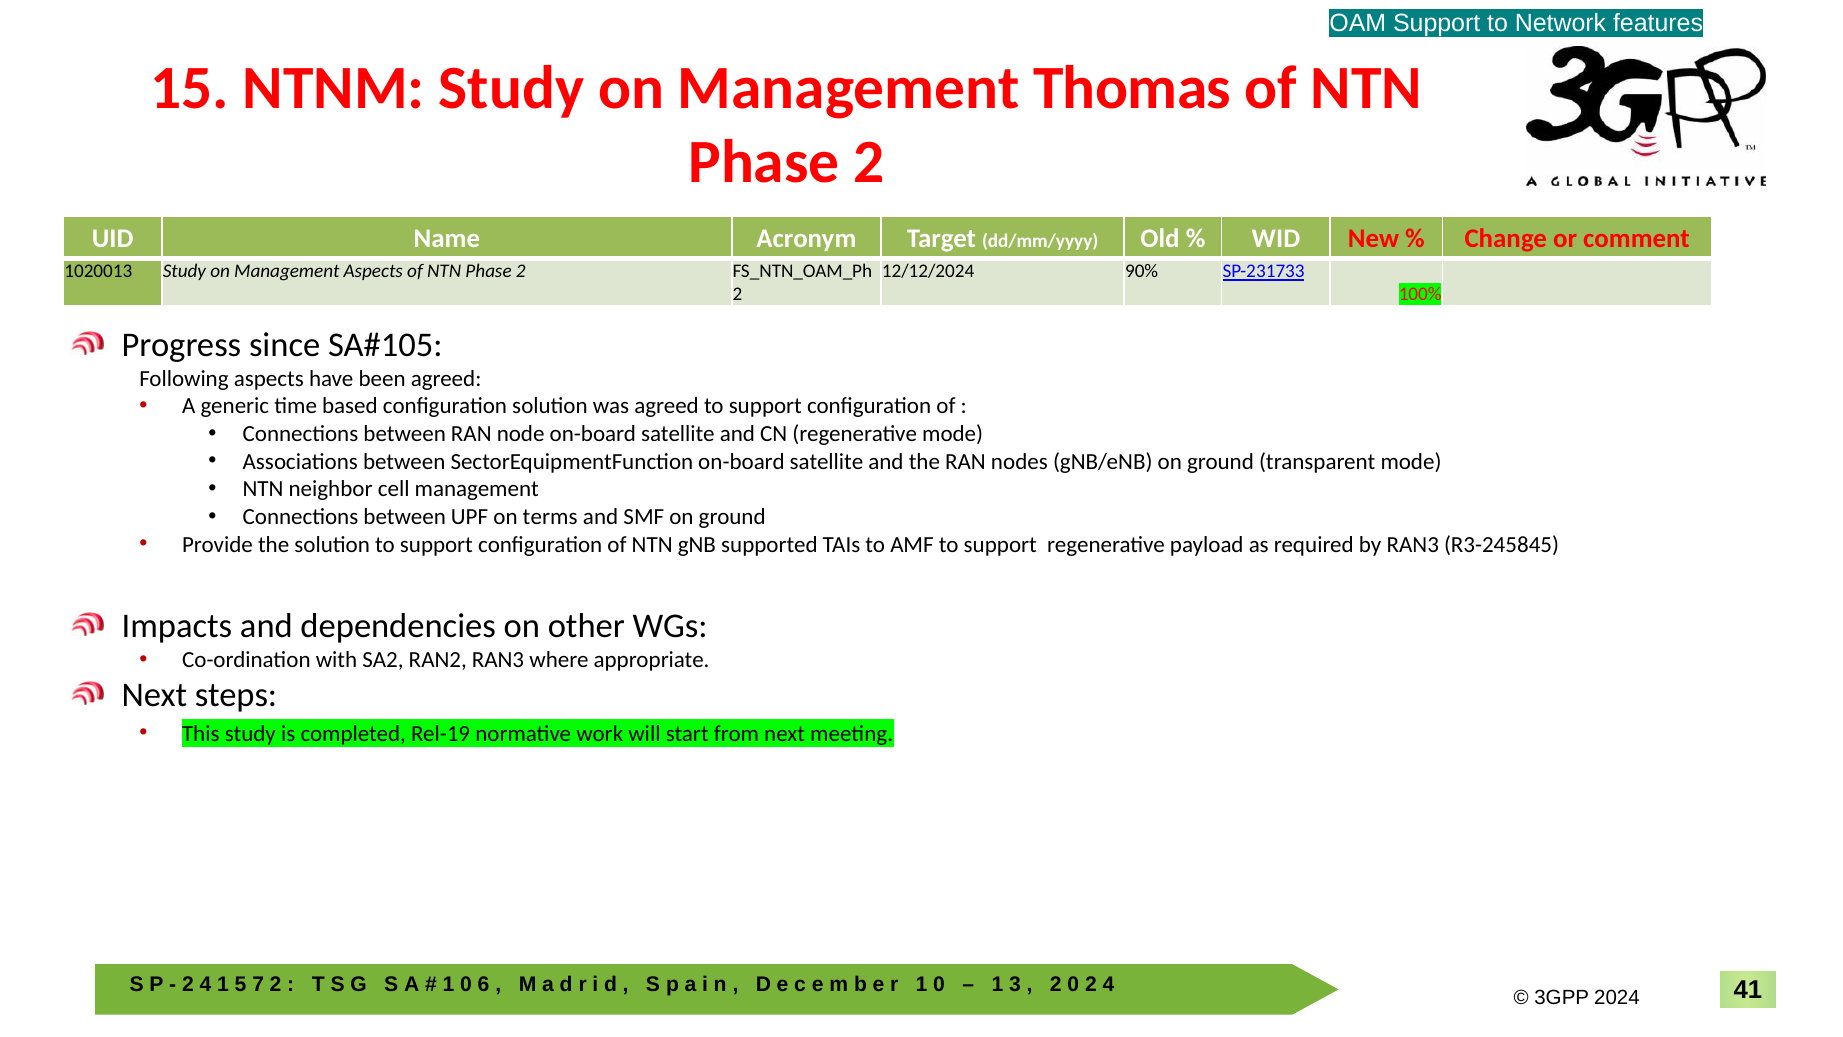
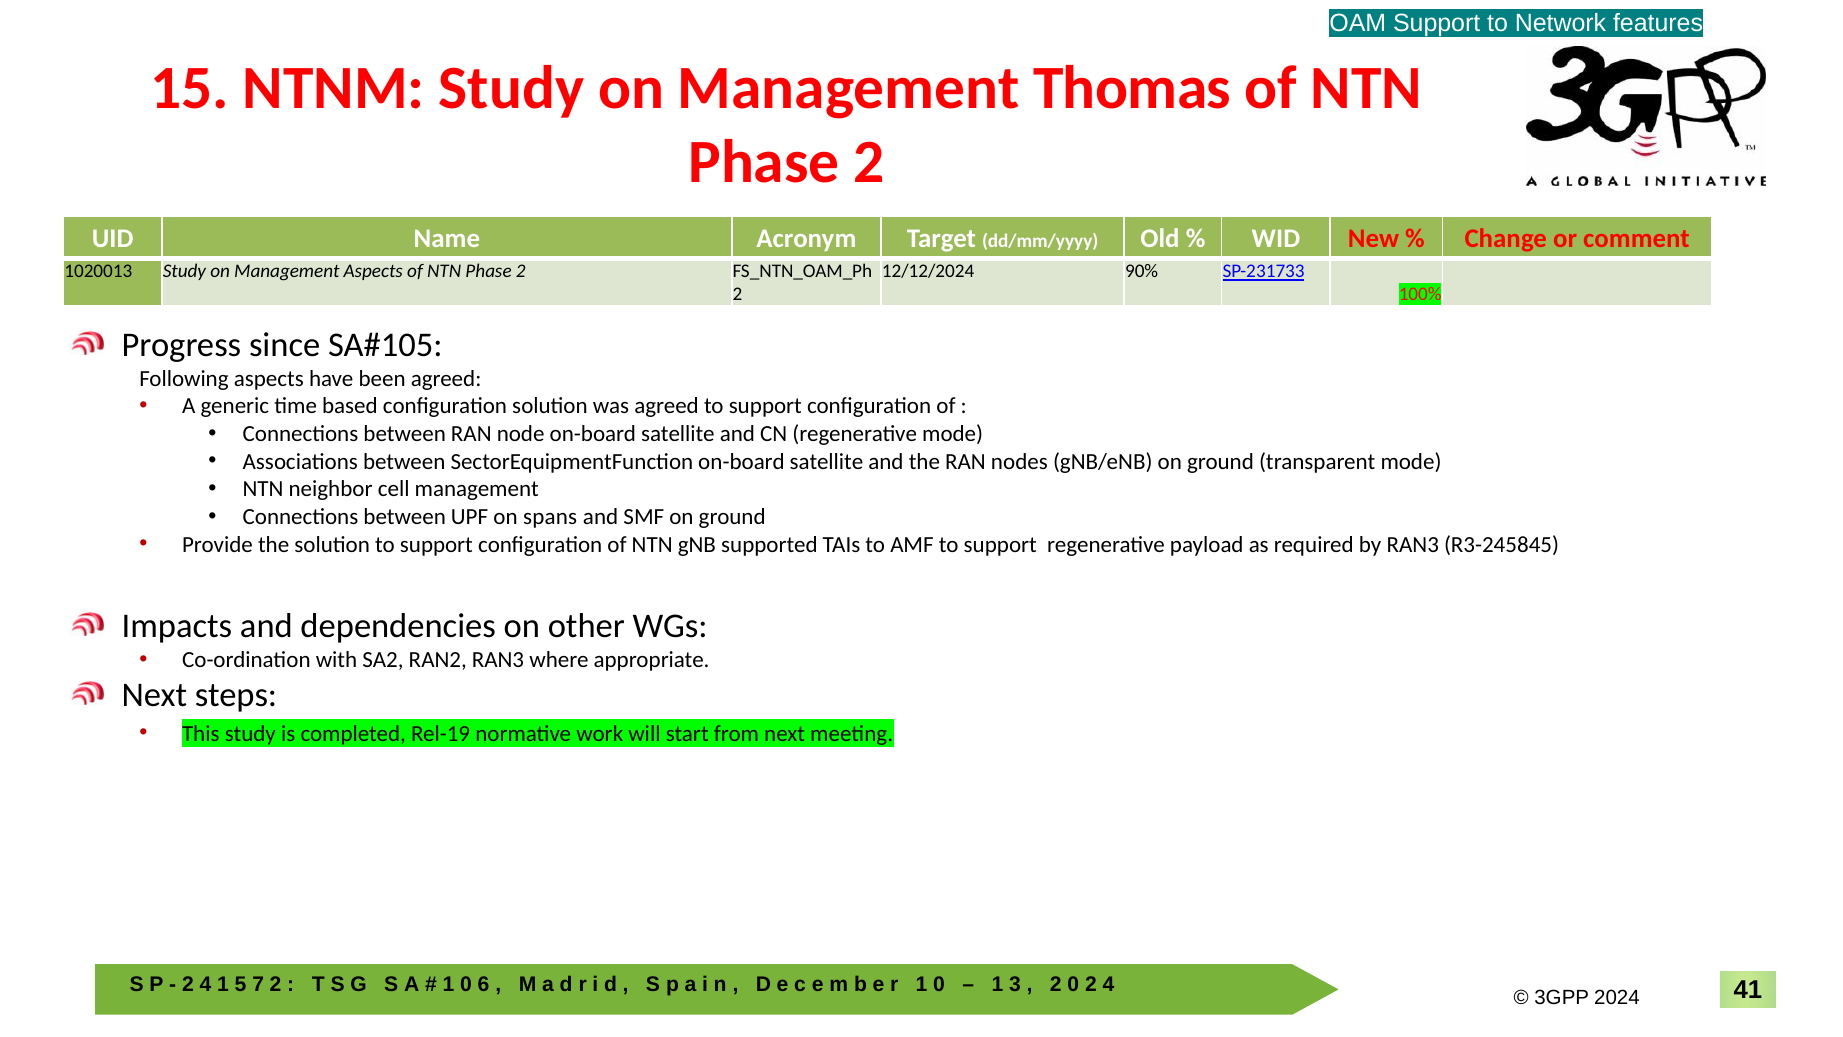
terms: terms -> spans
